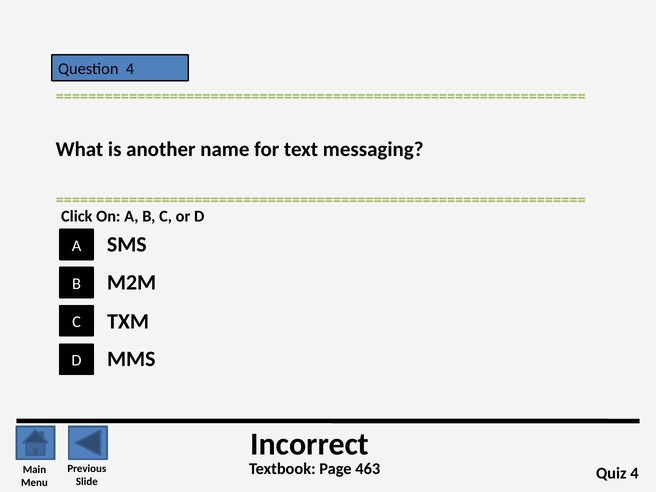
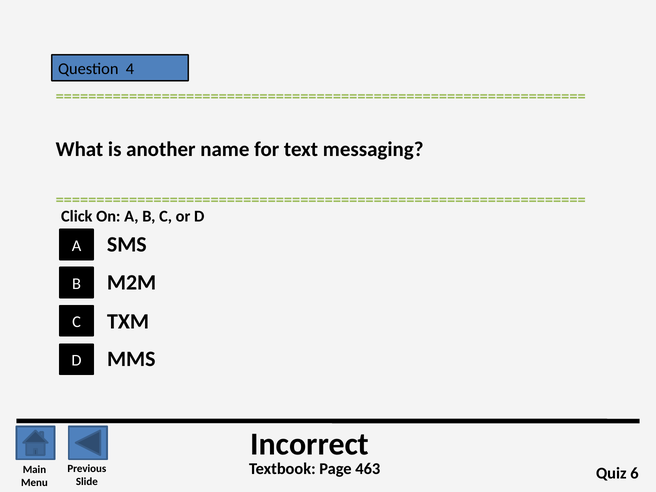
Quiz 4: 4 -> 6
